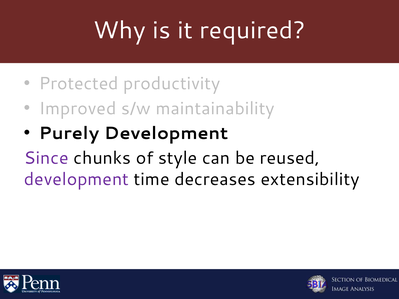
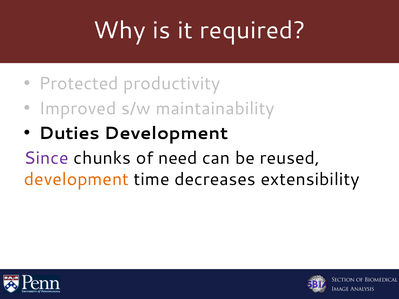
Purely: Purely -> Duties
style: style -> need
development at (76, 179) colour: purple -> orange
